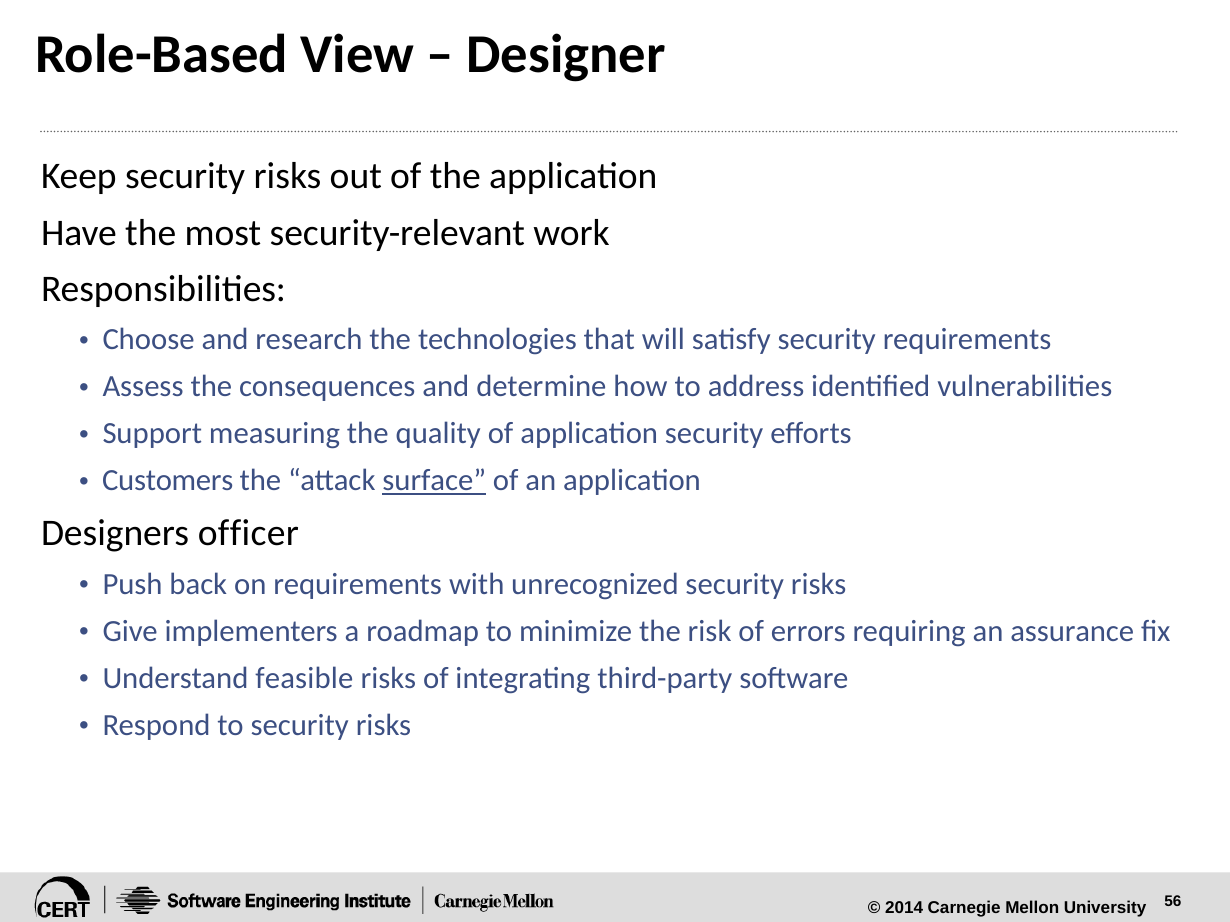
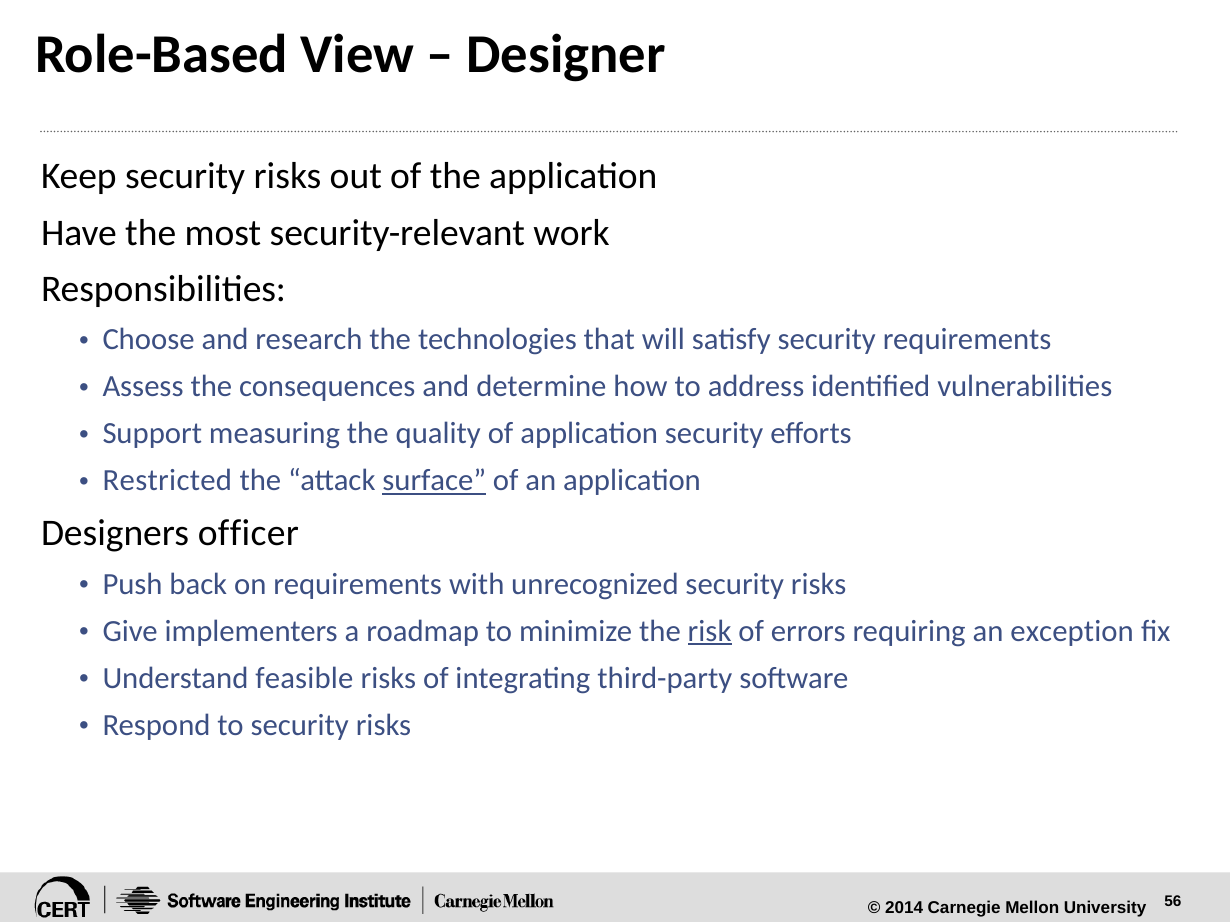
Customers: Customers -> Restricted
risk underline: none -> present
assurance: assurance -> exception
